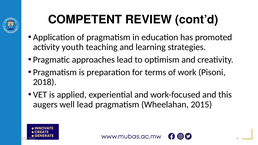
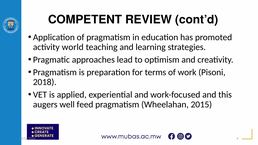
youth: youth -> world
well lead: lead -> feed
